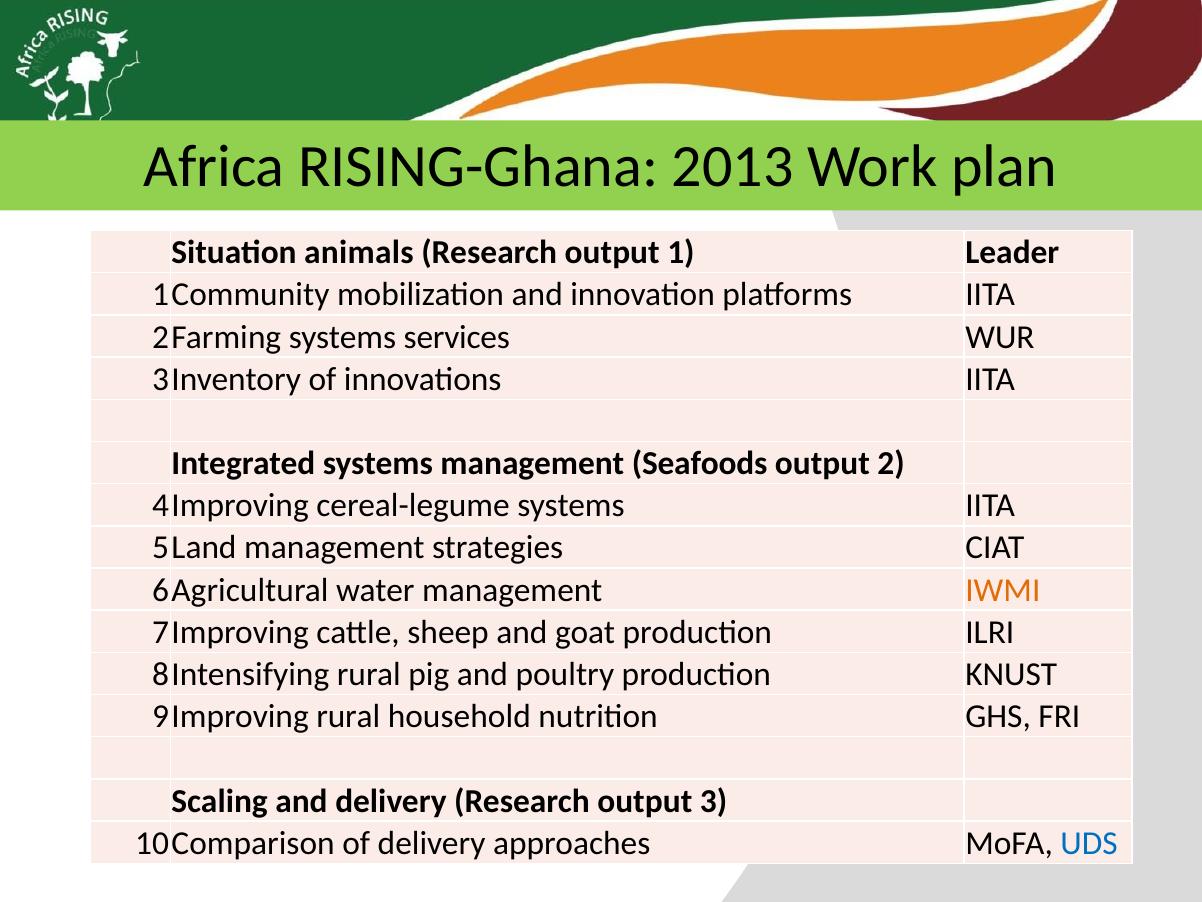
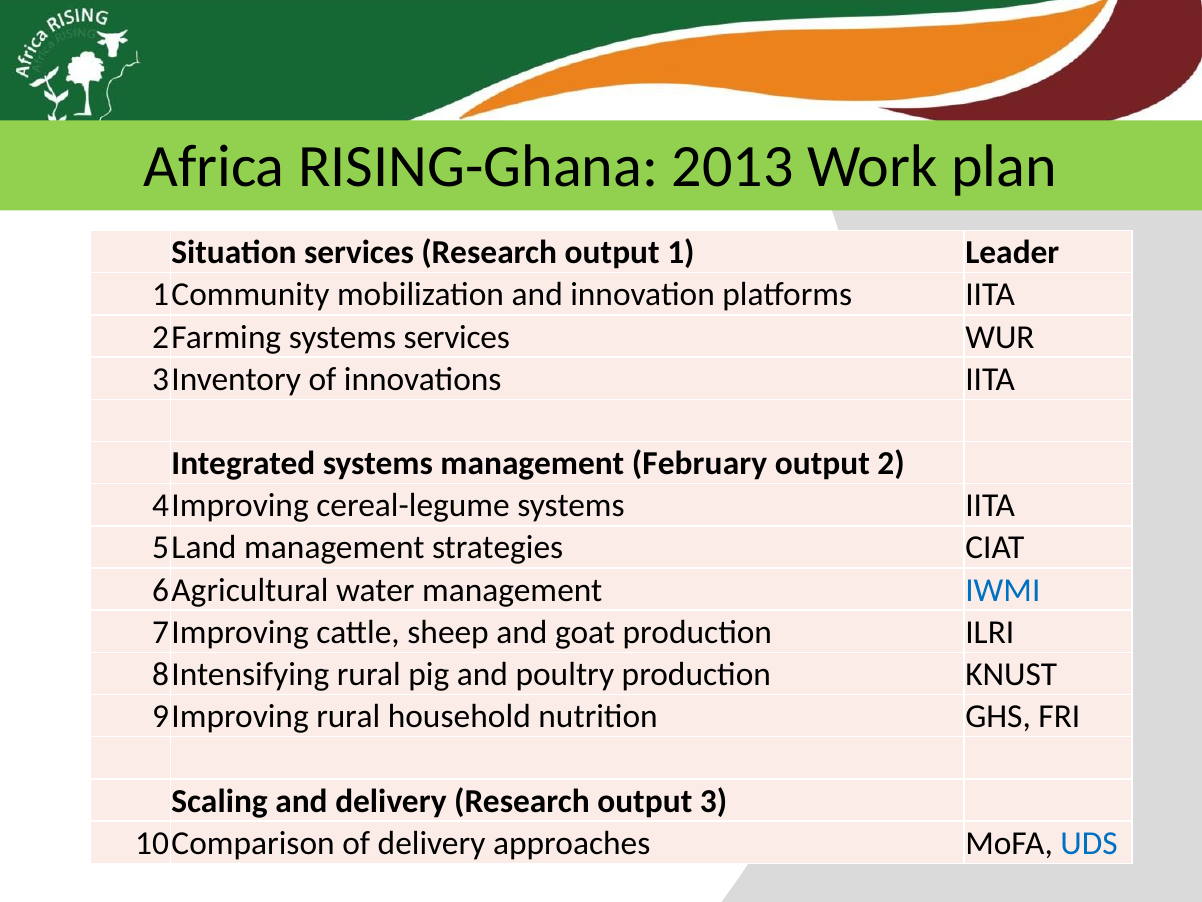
Situation animals: animals -> services
Seafoods: Seafoods -> February
IWMI colour: orange -> blue
